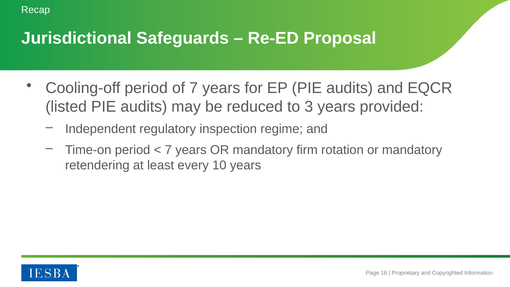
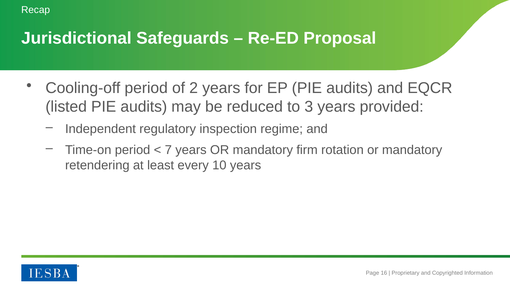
of 7: 7 -> 2
